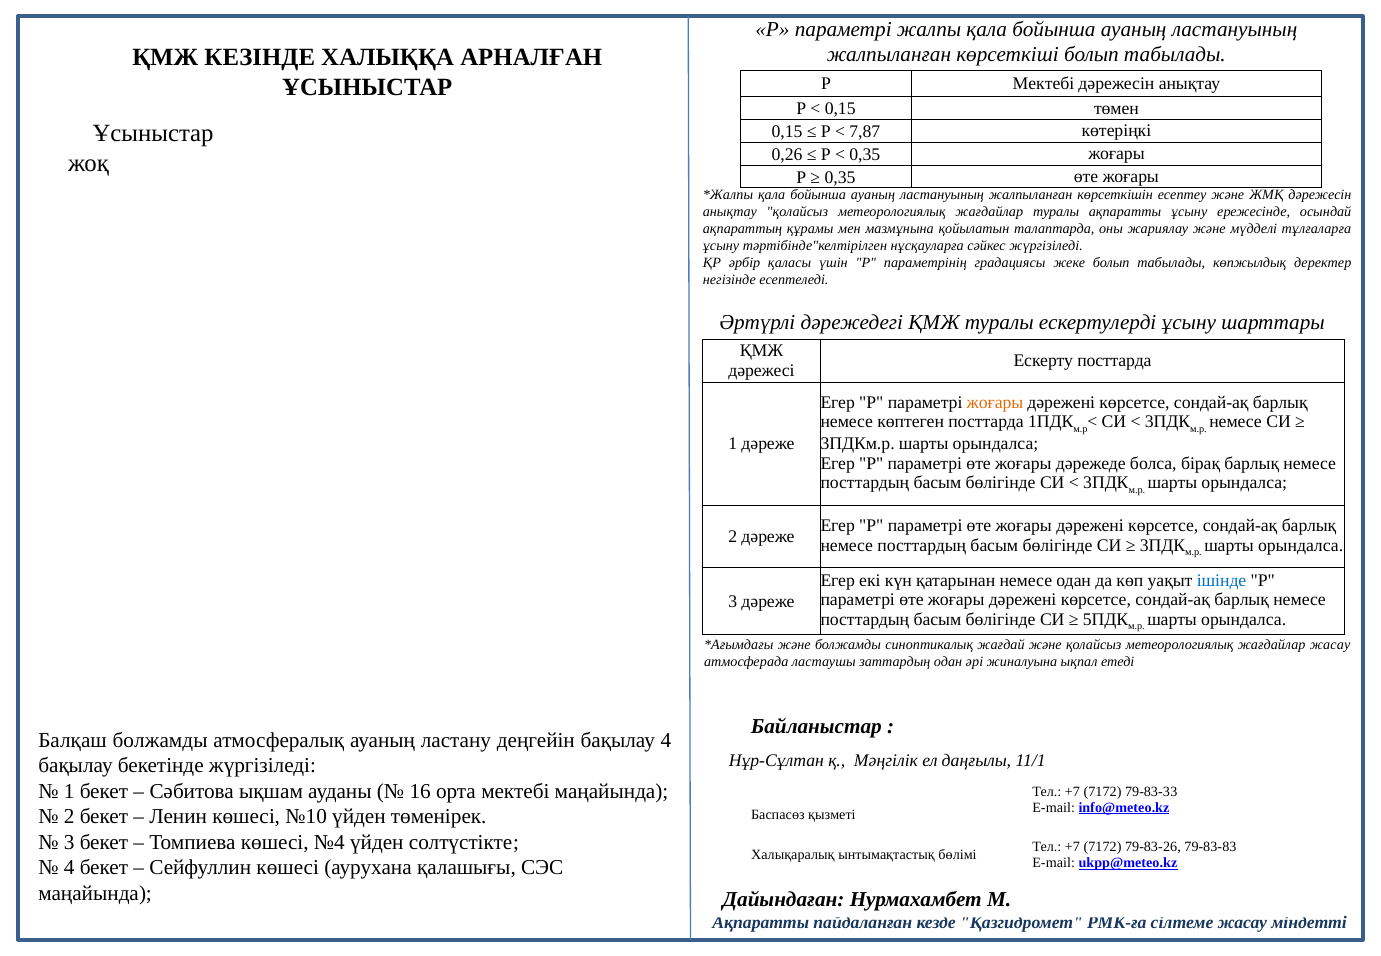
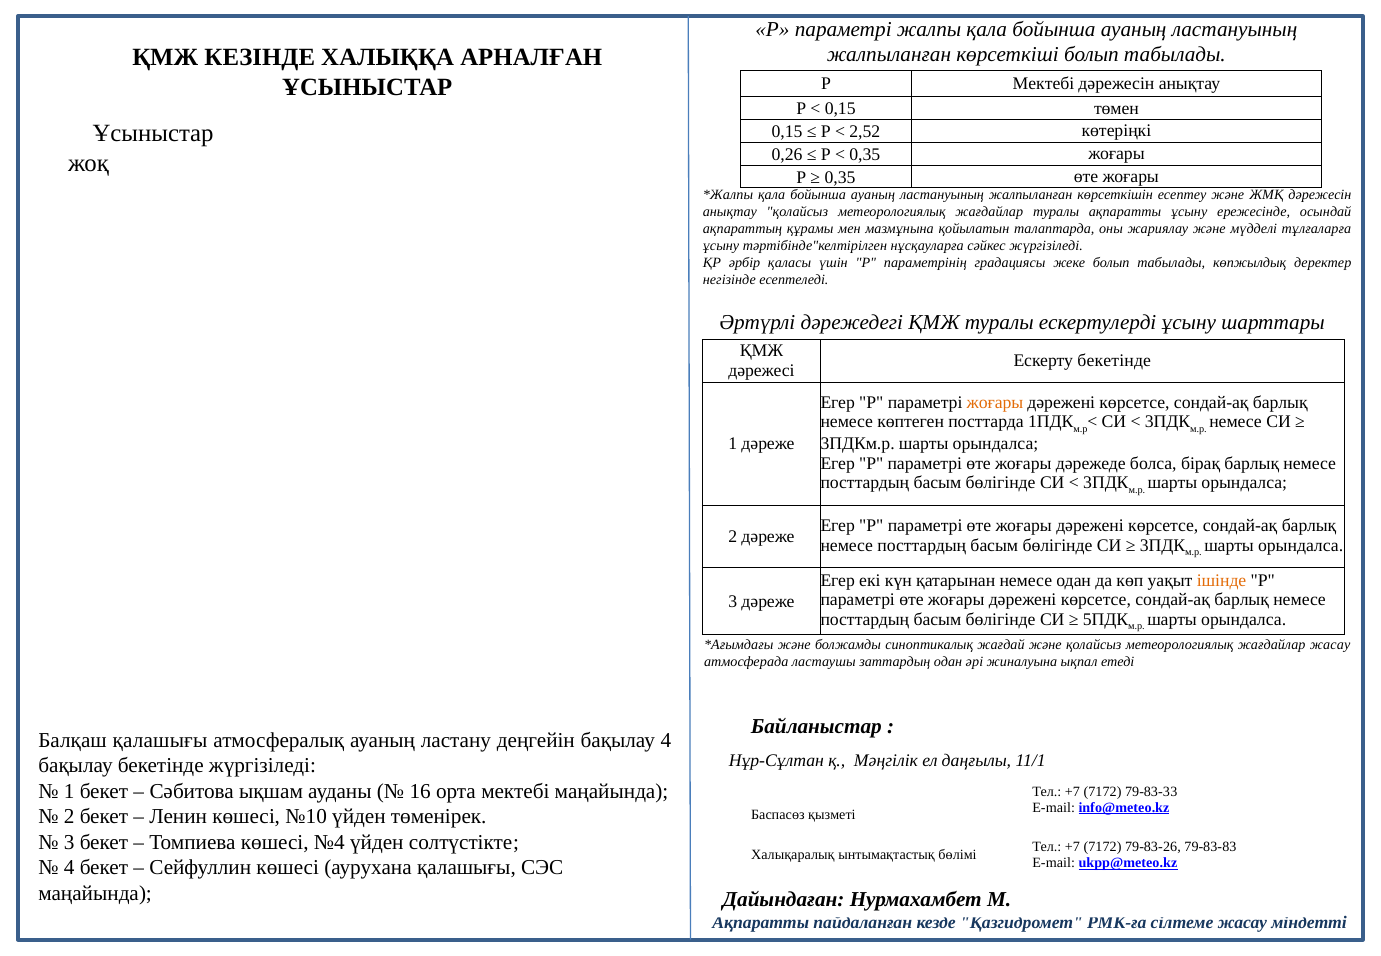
7,87: 7,87 -> 2,52
Ескерту посттарда: посттарда -> бекетінде
ішінде colour: blue -> orange
Балқаш болжамды: болжамды -> қалашығы
